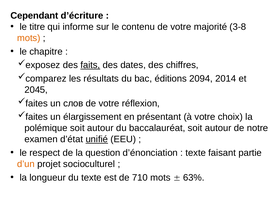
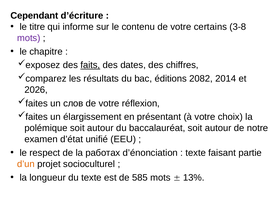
majorité: majorité -> certains
mots at (29, 38) colour: orange -> purple
2094: 2094 -> 2082
2045: 2045 -> 2026
unifié underline: present -> none
question: question -> работах
710: 710 -> 585
63%: 63% -> 13%
